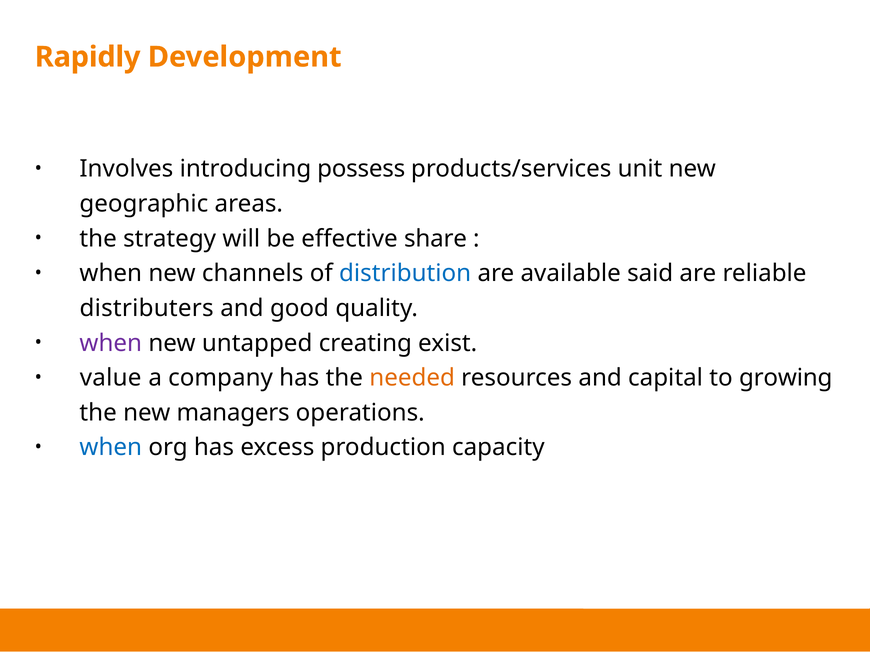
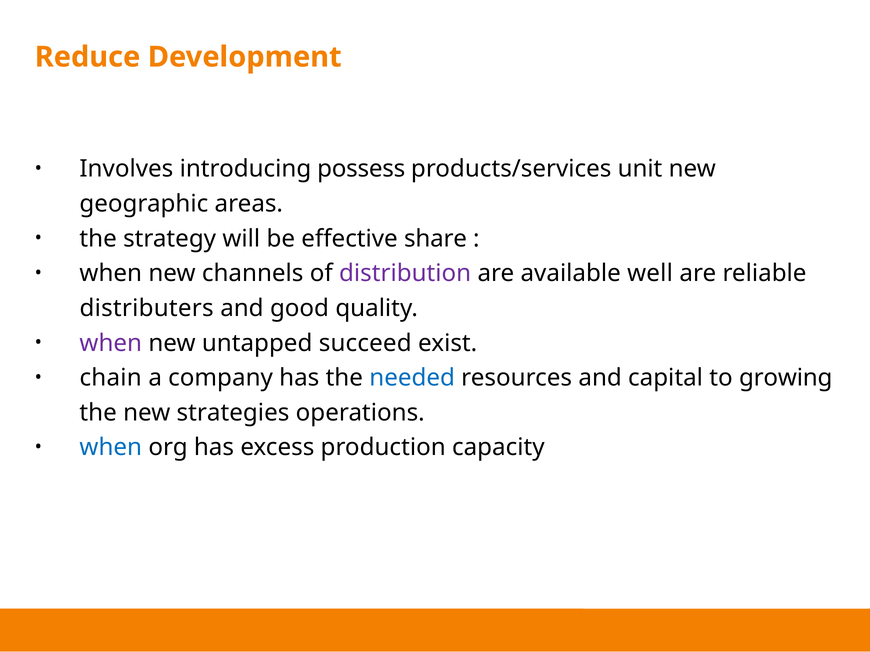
Rapidly: Rapidly -> Reduce
distribution colour: blue -> purple
said: said -> well
creating: creating -> succeed
value: value -> chain
needed colour: orange -> blue
managers: managers -> strategies
